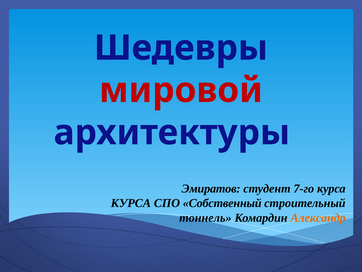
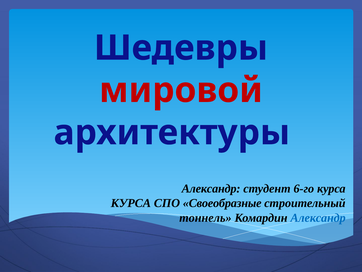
Эмиратов at (211, 188): Эмиратов -> Александр
7-го: 7-го -> 6-го
Собственный: Собственный -> Своеобразные
Александр at (318, 217) colour: orange -> blue
